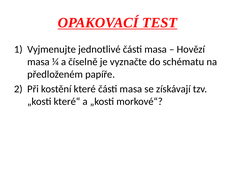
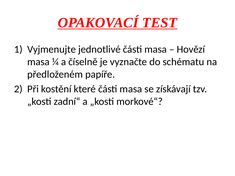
které“: které“ -> zadní“
